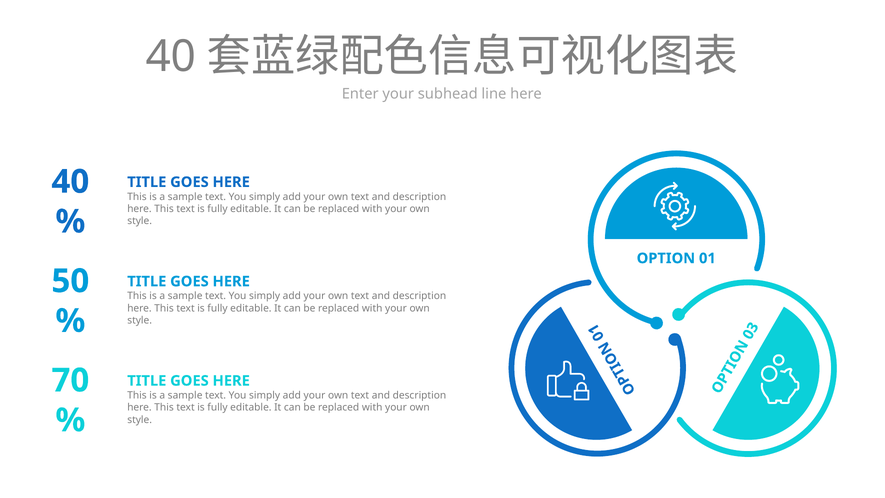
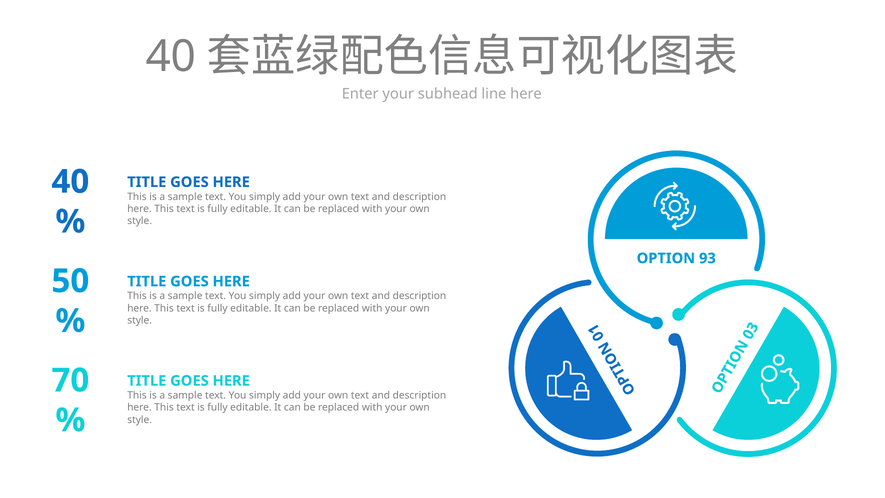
01: 01 -> 93
